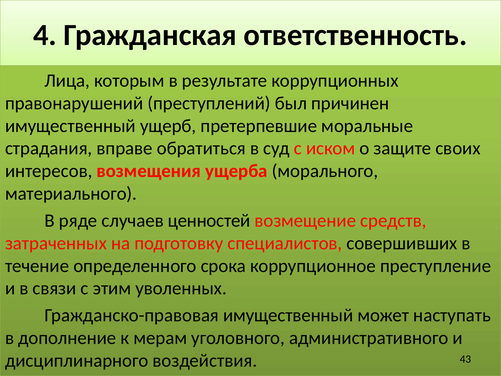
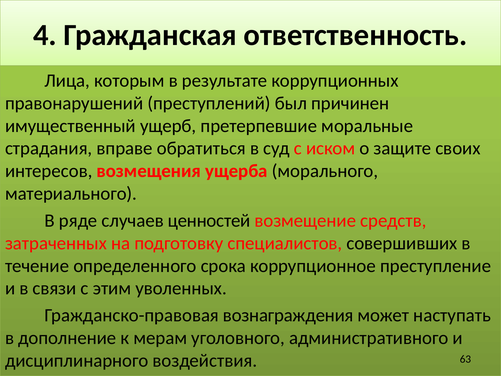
Гражданско-правовая имущественный: имущественный -> вознаграждения
43: 43 -> 63
